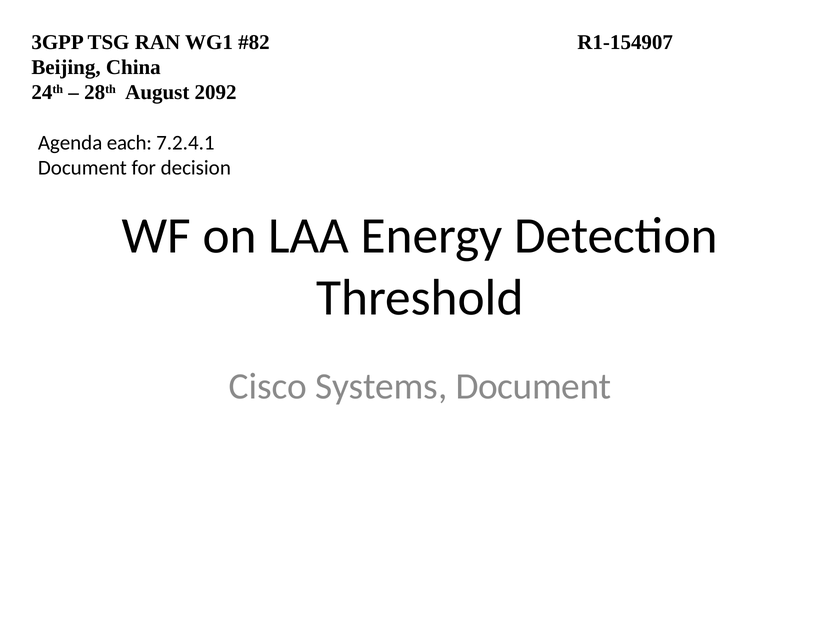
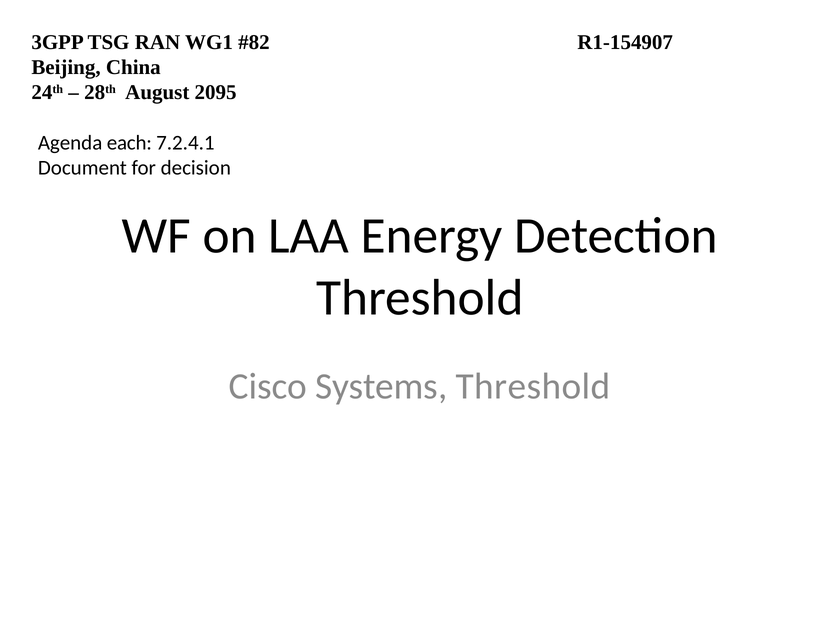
2092: 2092 -> 2095
Systems Document: Document -> Threshold
